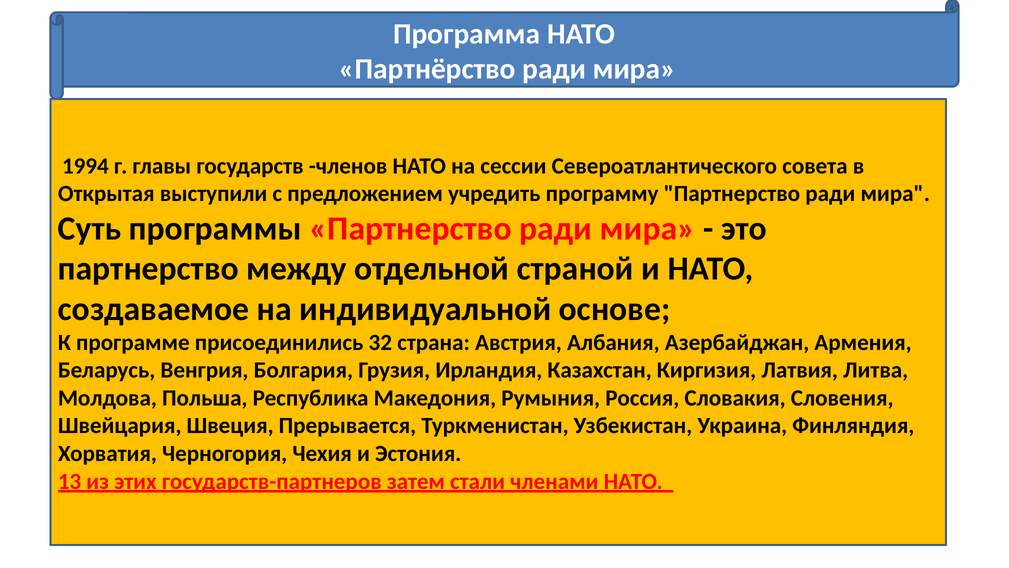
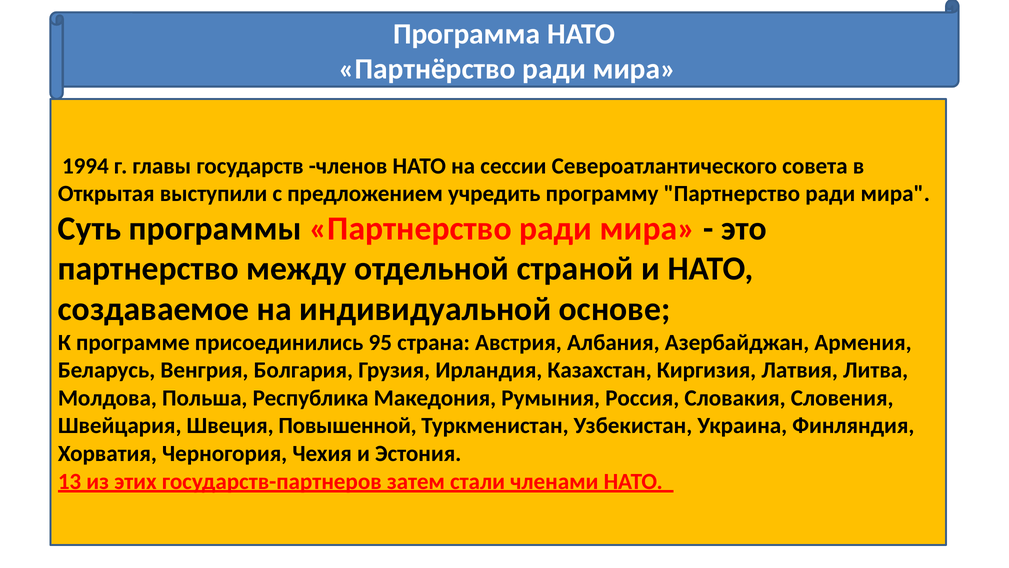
32: 32 -> 95
Прерывается: Прерывается -> Повышенной
